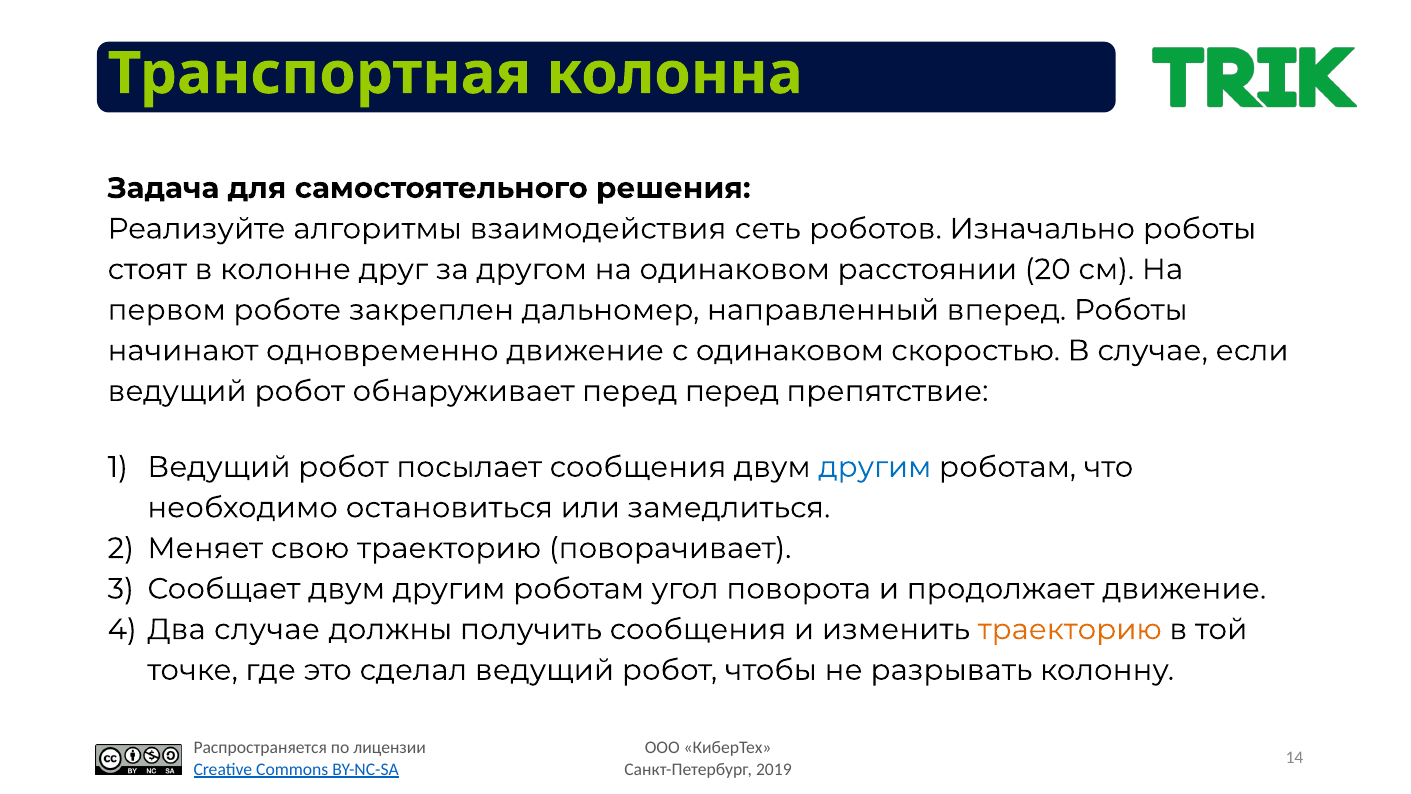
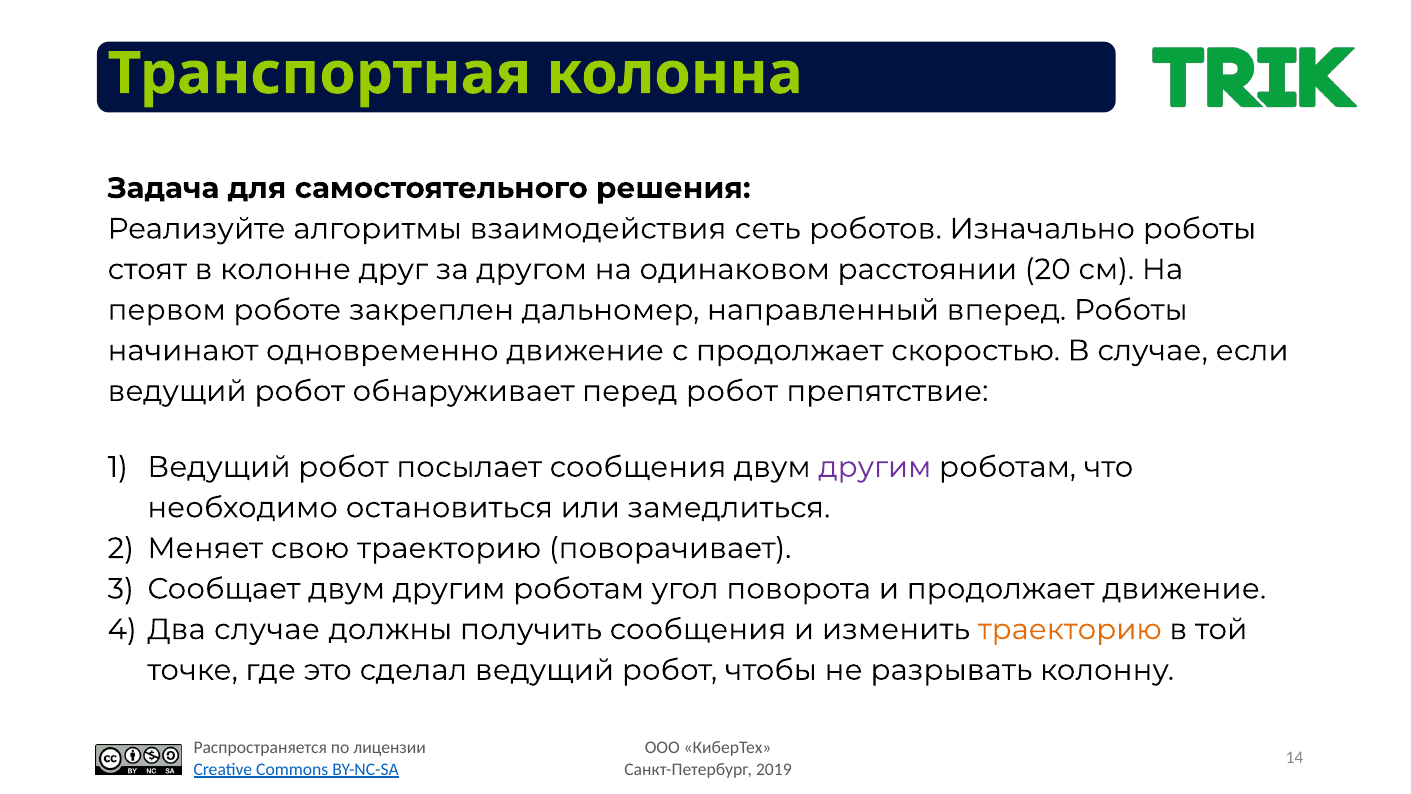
с одинаковом: одинаковом -> продолжает
перед перед: перед -> робот
другим at (875, 467) colour: blue -> purple
